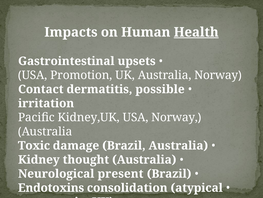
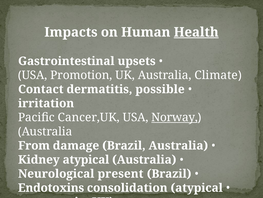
Australia Norway: Norway -> Climate
Kidney,UK: Kidney,UK -> Cancer,UK
Norway at (175, 117) underline: none -> present
Toxic: Toxic -> From
Kidney thought: thought -> atypical
